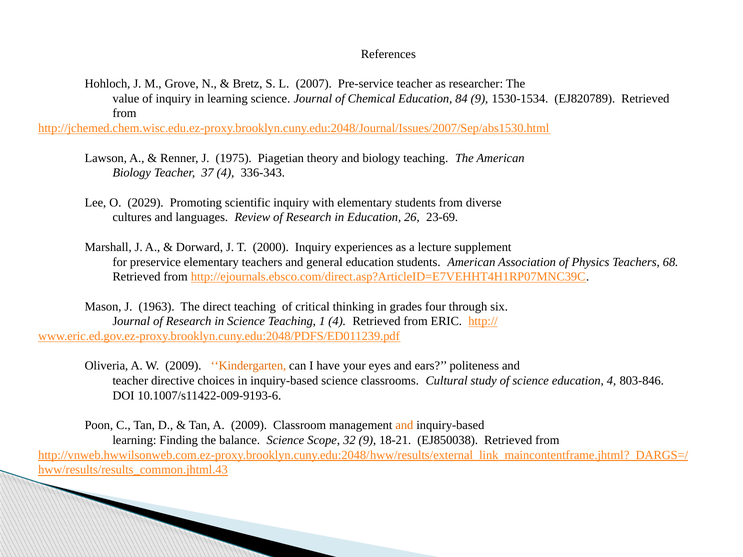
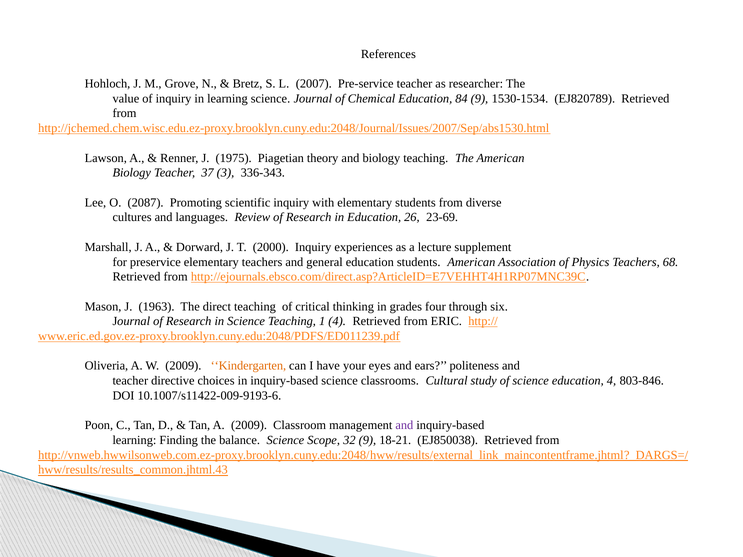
37 4: 4 -> 3
2029: 2029 -> 2087
and at (404, 426) colour: orange -> purple
